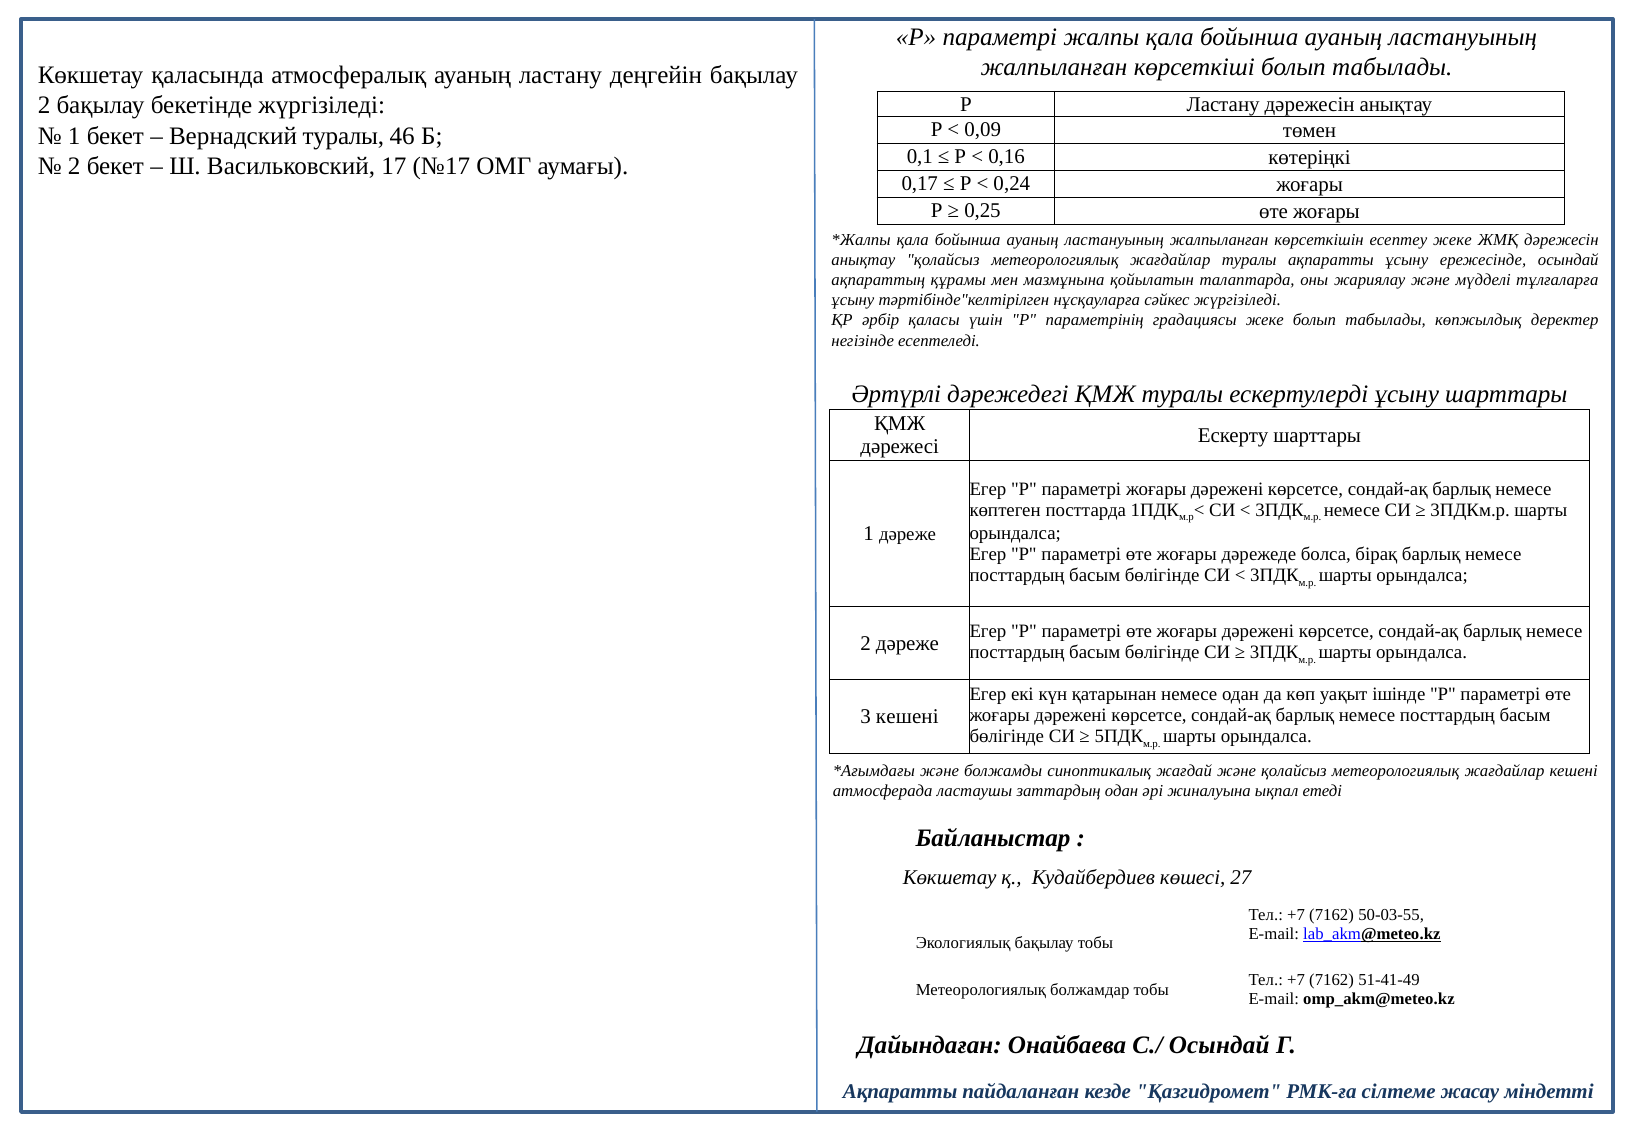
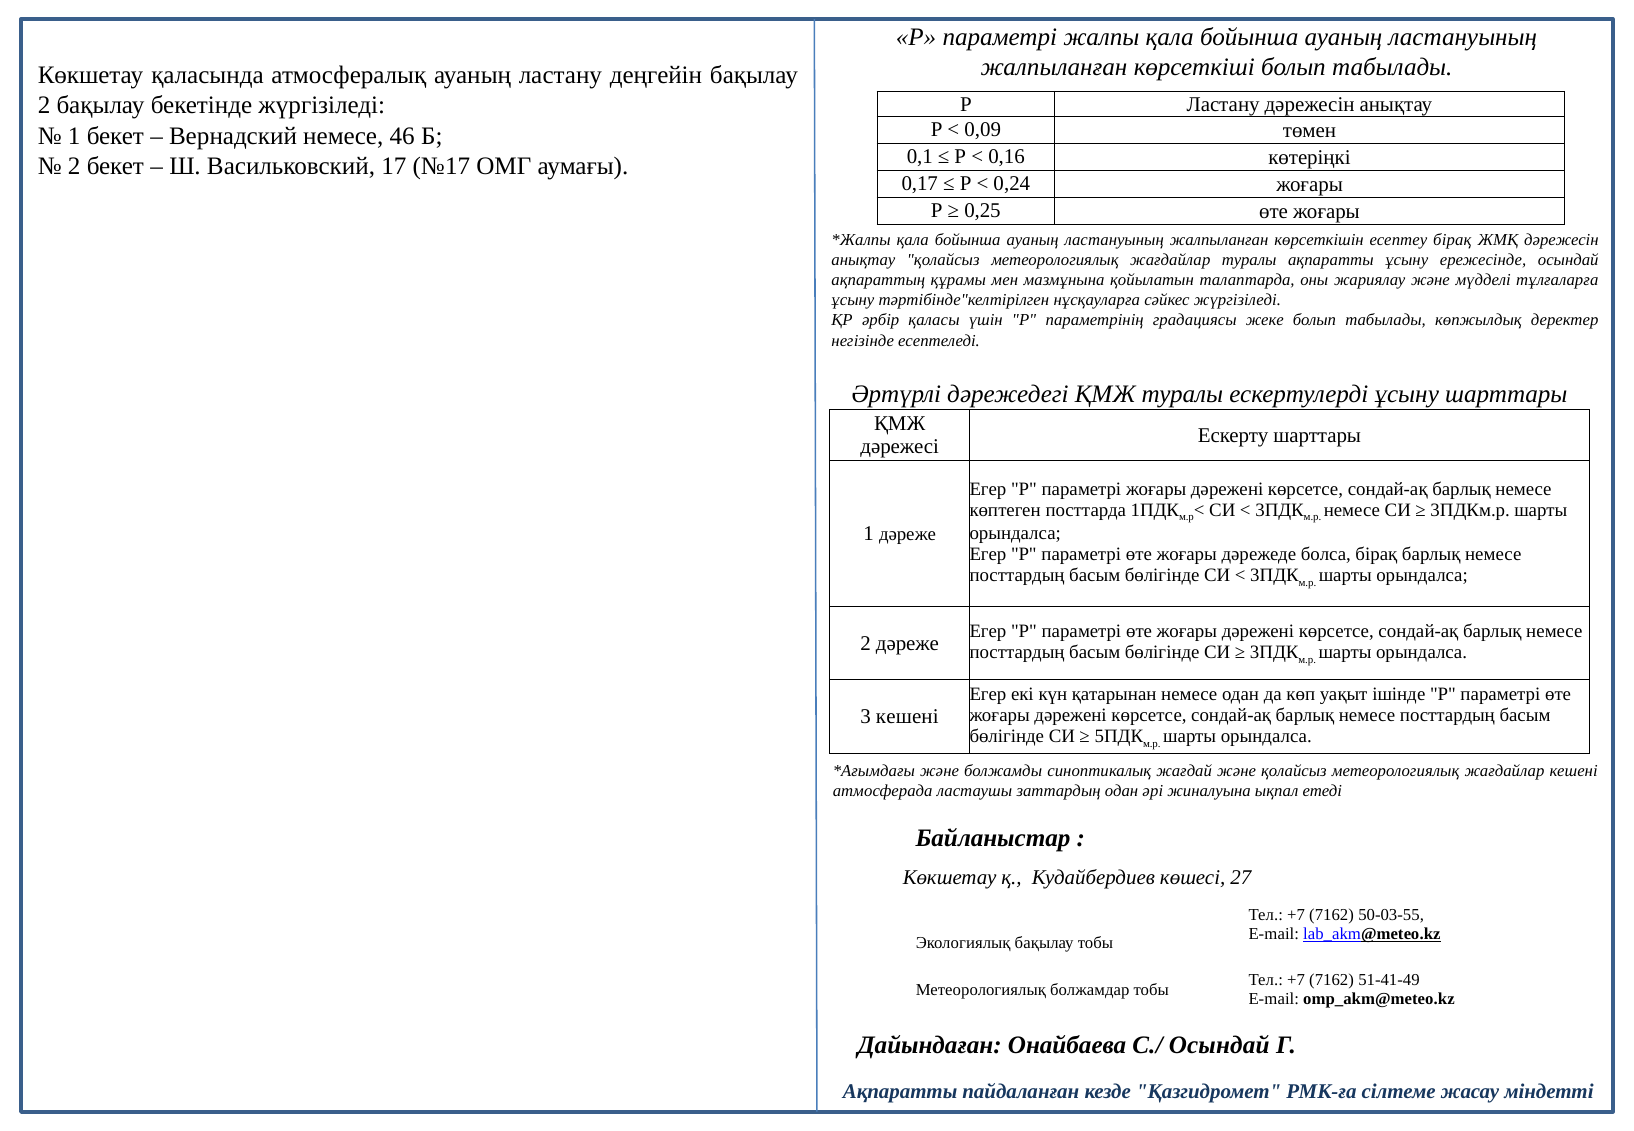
Вернадский туралы: туралы -> немесе
есептеу жеке: жеке -> бірақ
